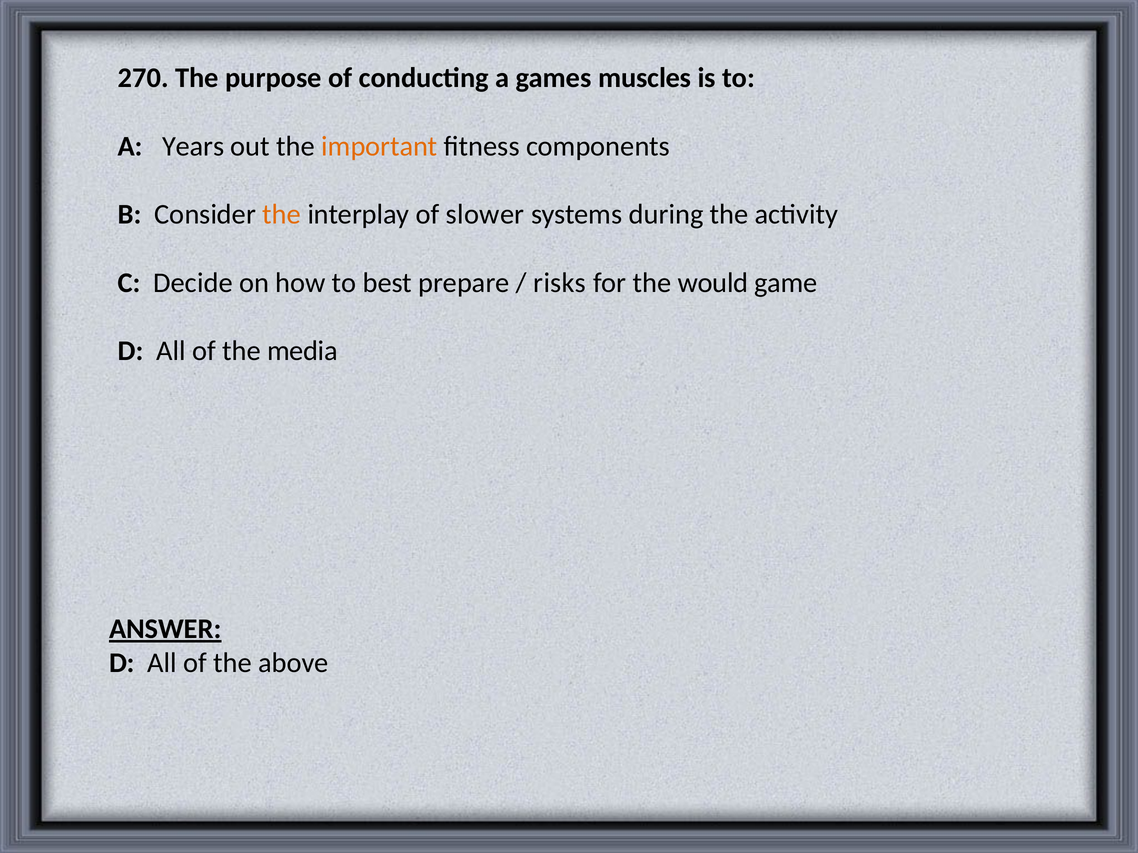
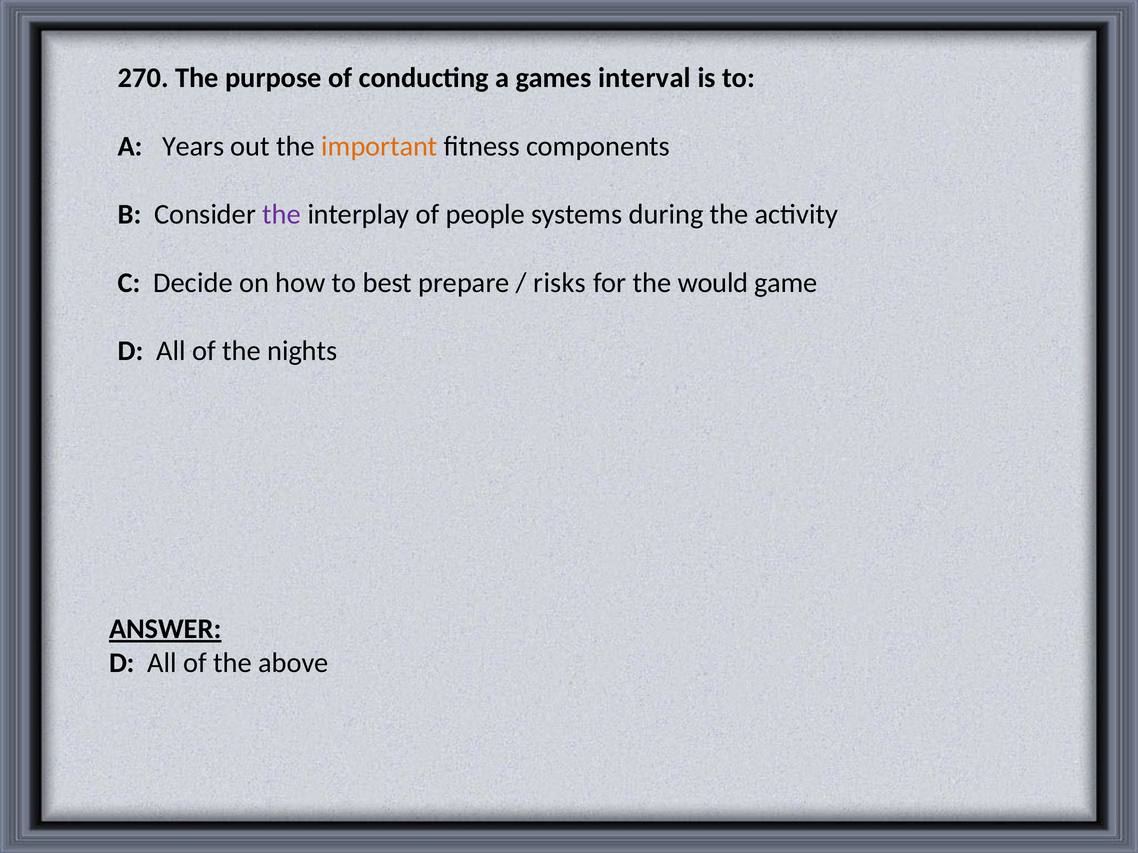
muscles: muscles -> interval
the at (282, 215) colour: orange -> purple
slower: slower -> people
media: media -> nights
